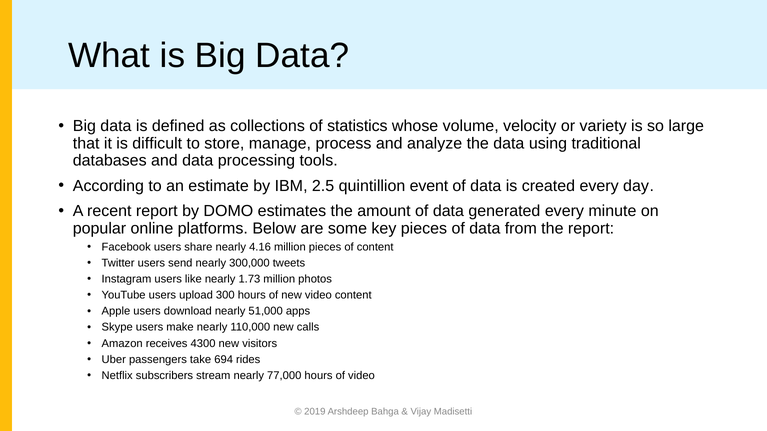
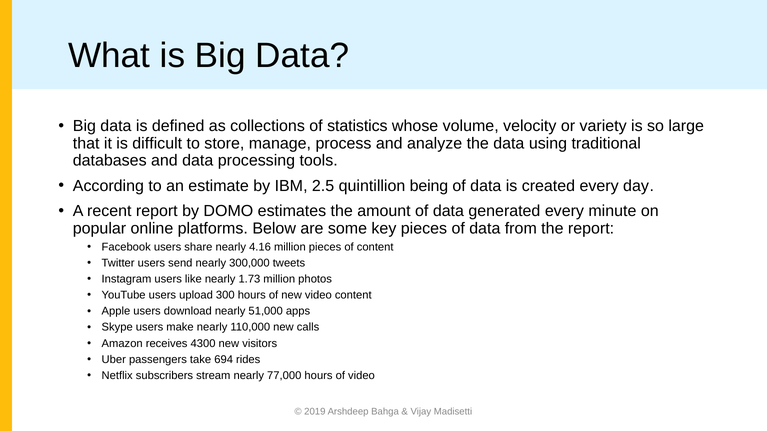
event: event -> being
